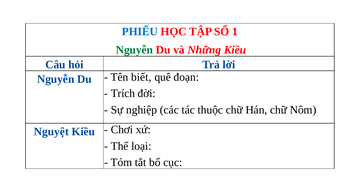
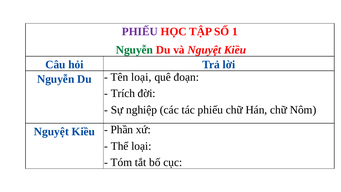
PHIẾU at (140, 32) colour: blue -> purple
và Những: Những -> Nguyệt
Tên biết: biết -> loại
tác thuộc: thuộc -> phiếu
Chơi: Chơi -> Phần
